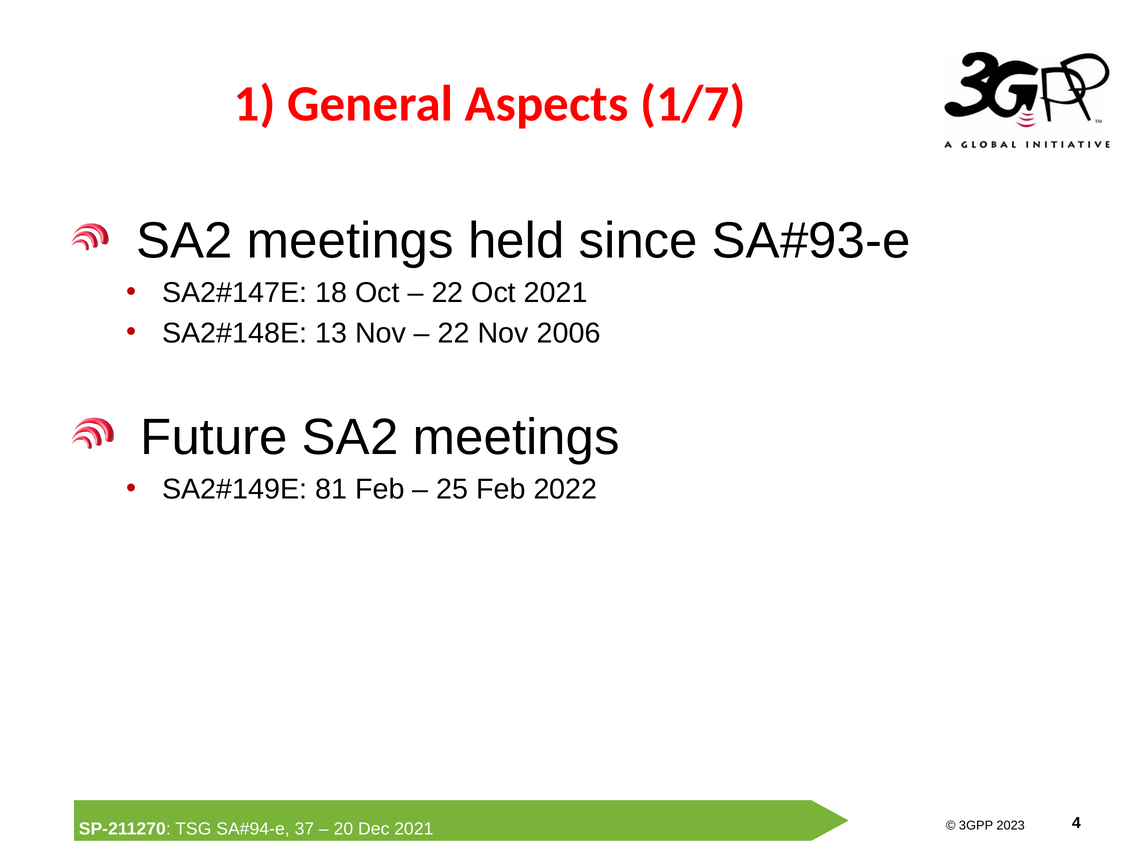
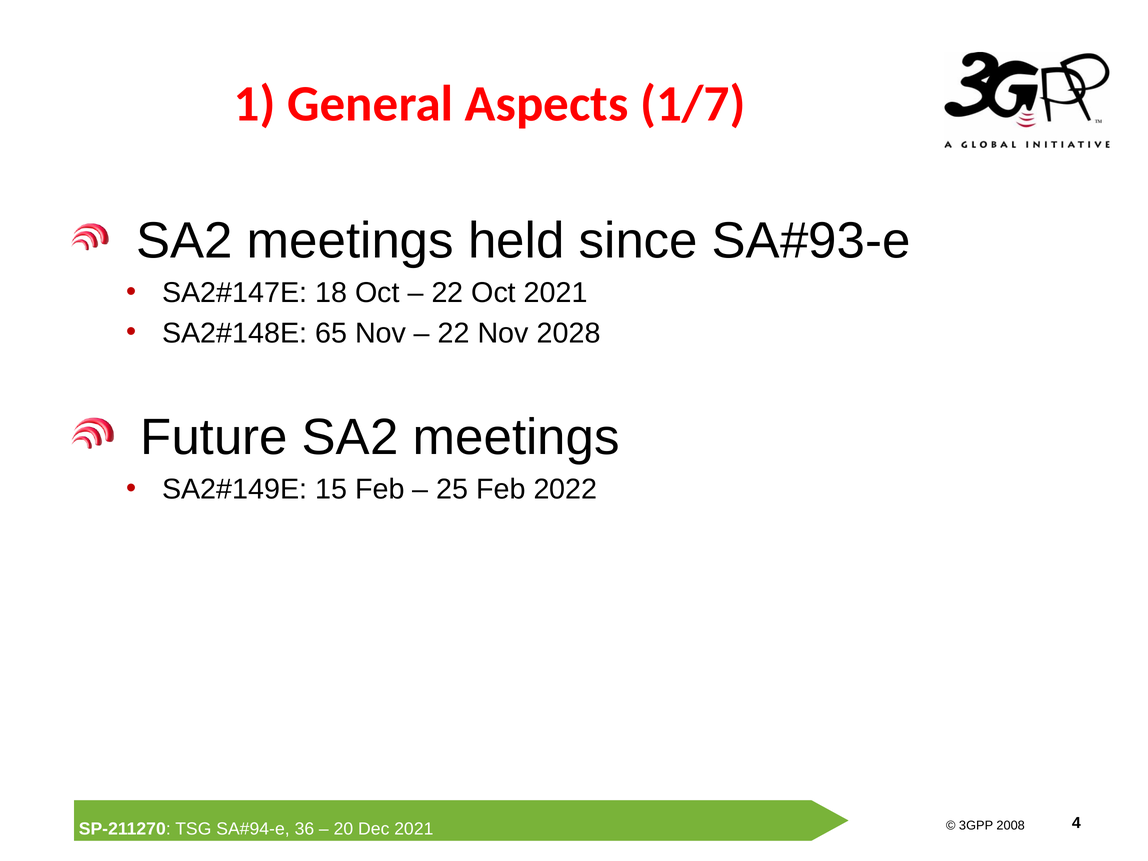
13: 13 -> 65
2006: 2006 -> 2028
81: 81 -> 15
2023: 2023 -> 2008
37: 37 -> 36
